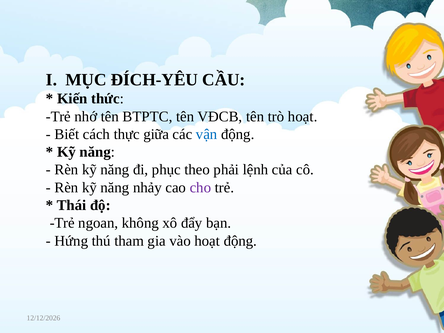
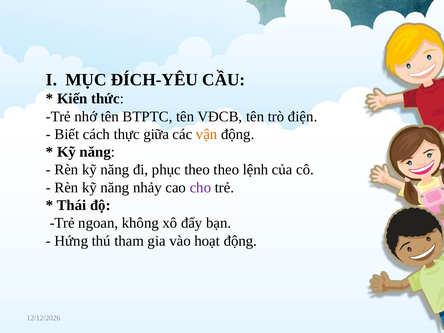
trò hoạt: hoạt -> điện
vận colour: blue -> orange
theo phải: phải -> theo
